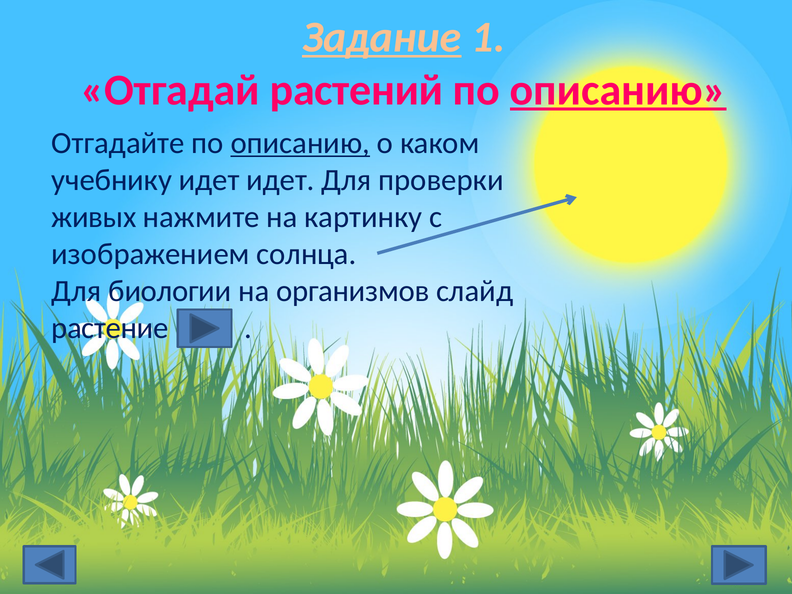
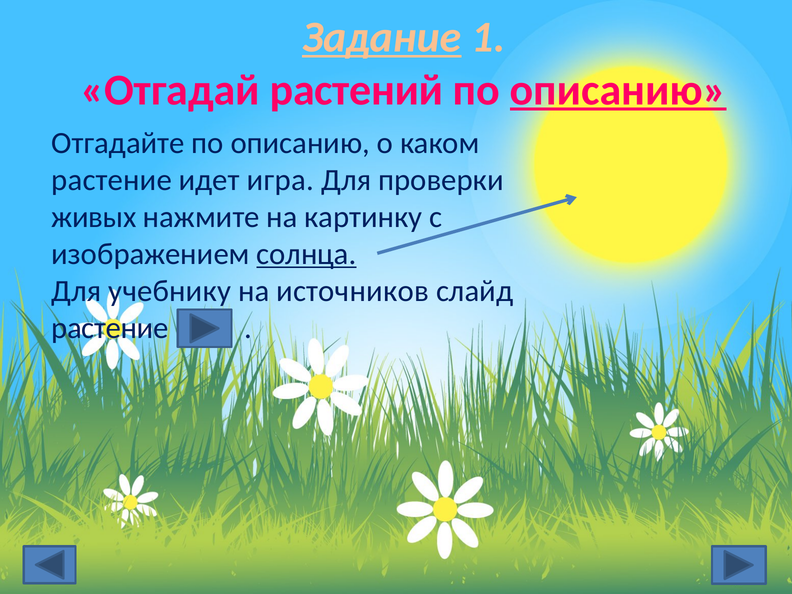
описанию at (300, 143) underline: present -> none
учебнику at (112, 180): учебнику -> растение
идет идет: идет -> игра
солнца underline: none -> present
биологии: биологии -> учебнику
организмов: организмов -> источников
